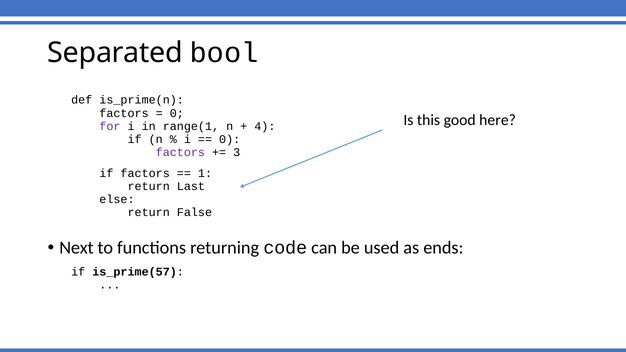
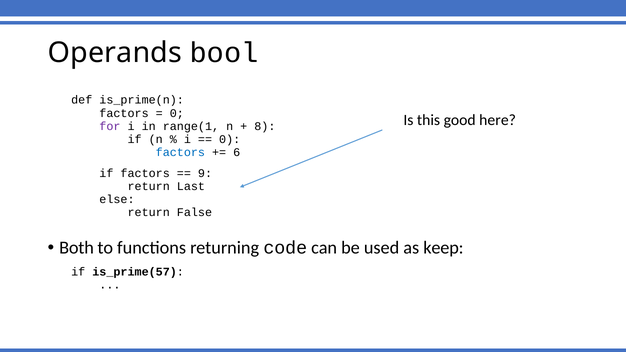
Separated: Separated -> Operands
4: 4 -> 8
factors at (180, 153) colour: purple -> blue
3: 3 -> 6
1: 1 -> 9
Next: Next -> Both
ends: ends -> keep
